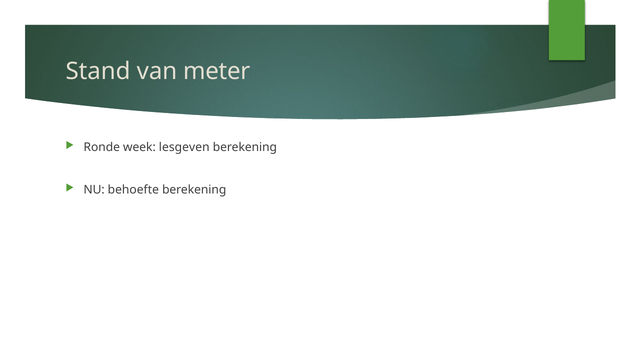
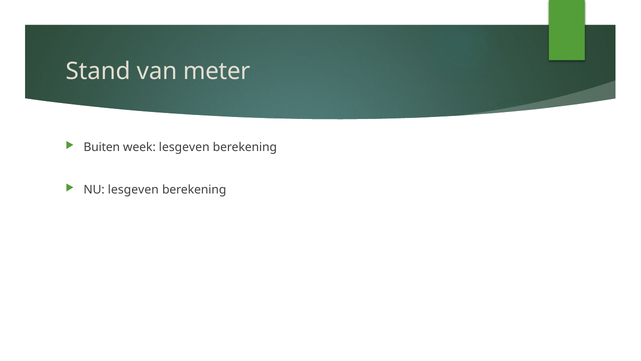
Ronde: Ronde -> Buiten
NU behoefte: behoefte -> lesgeven
